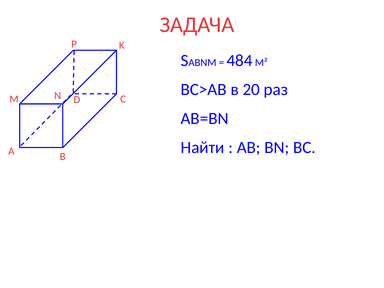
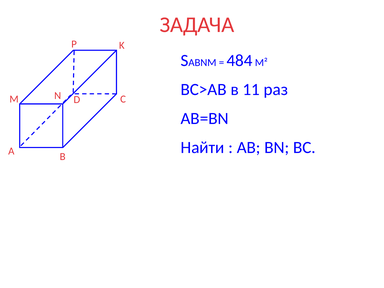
20: 20 -> 11
